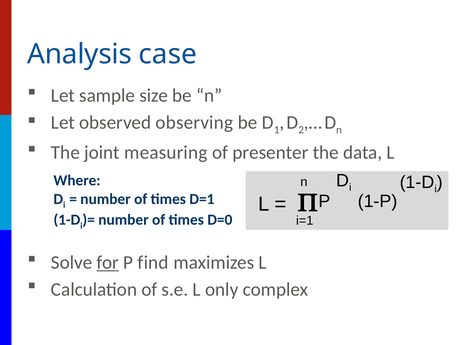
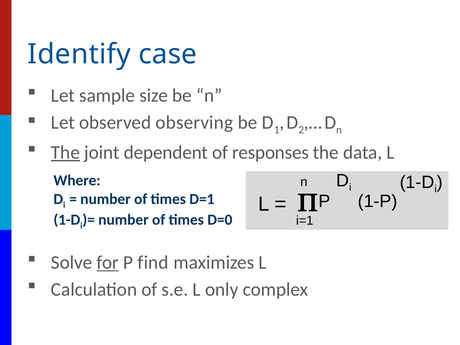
Analysis: Analysis -> Identify
The at (65, 152) underline: none -> present
measuring: measuring -> dependent
presenter: presenter -> responses
